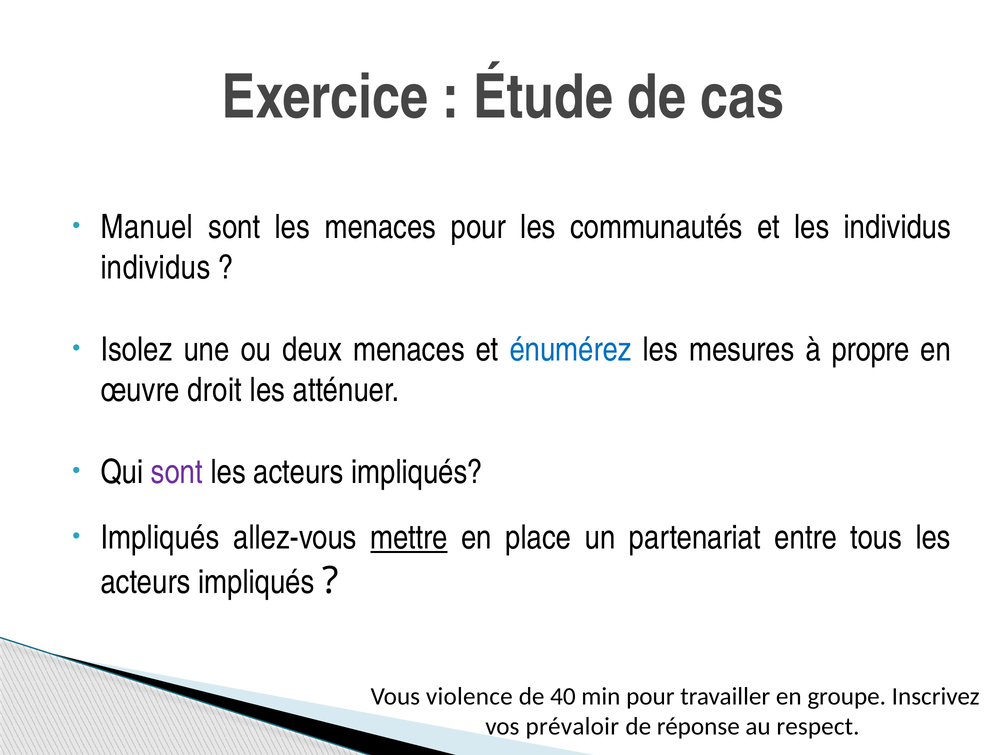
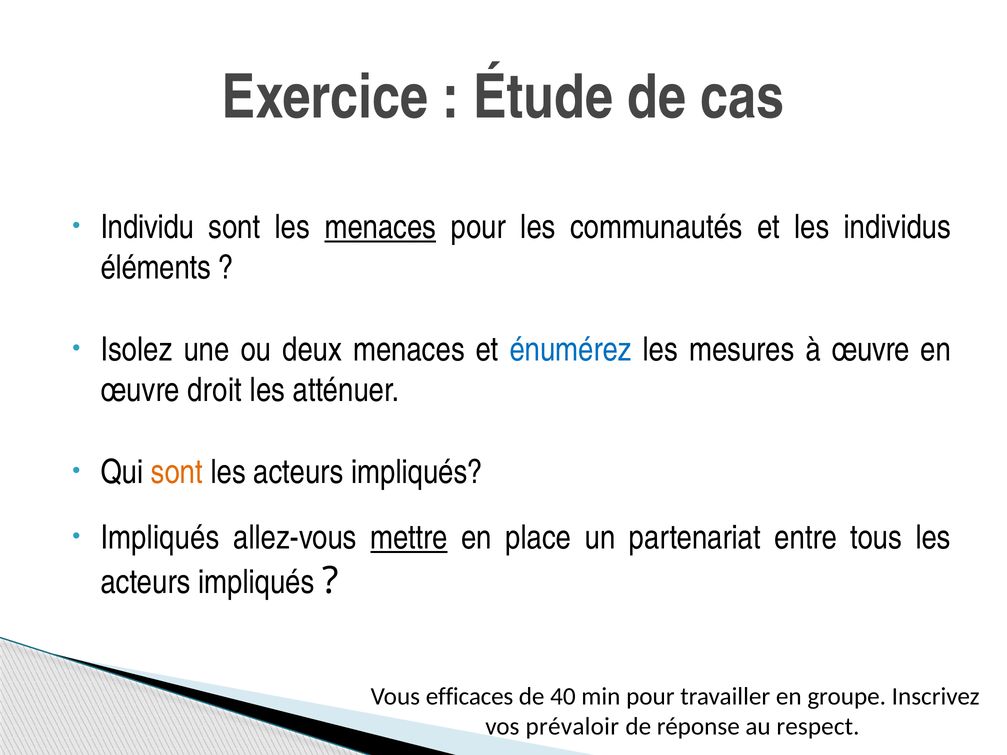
Manuel: Manuel -> Individu
menaces at (380, 227) underline: none -> present
individus at (155, 268): individus -> éléments
à propre: propre -> œuvre
sont at (177, 472) colour: purple -> orange
violence: violence -> efficaces
